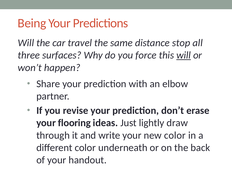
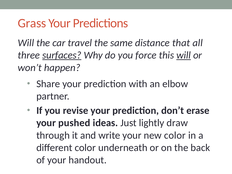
Being: Being -> Grass
stop: stop -> that
surfaces underline: none -> present
flooring: flooring -> pushed
